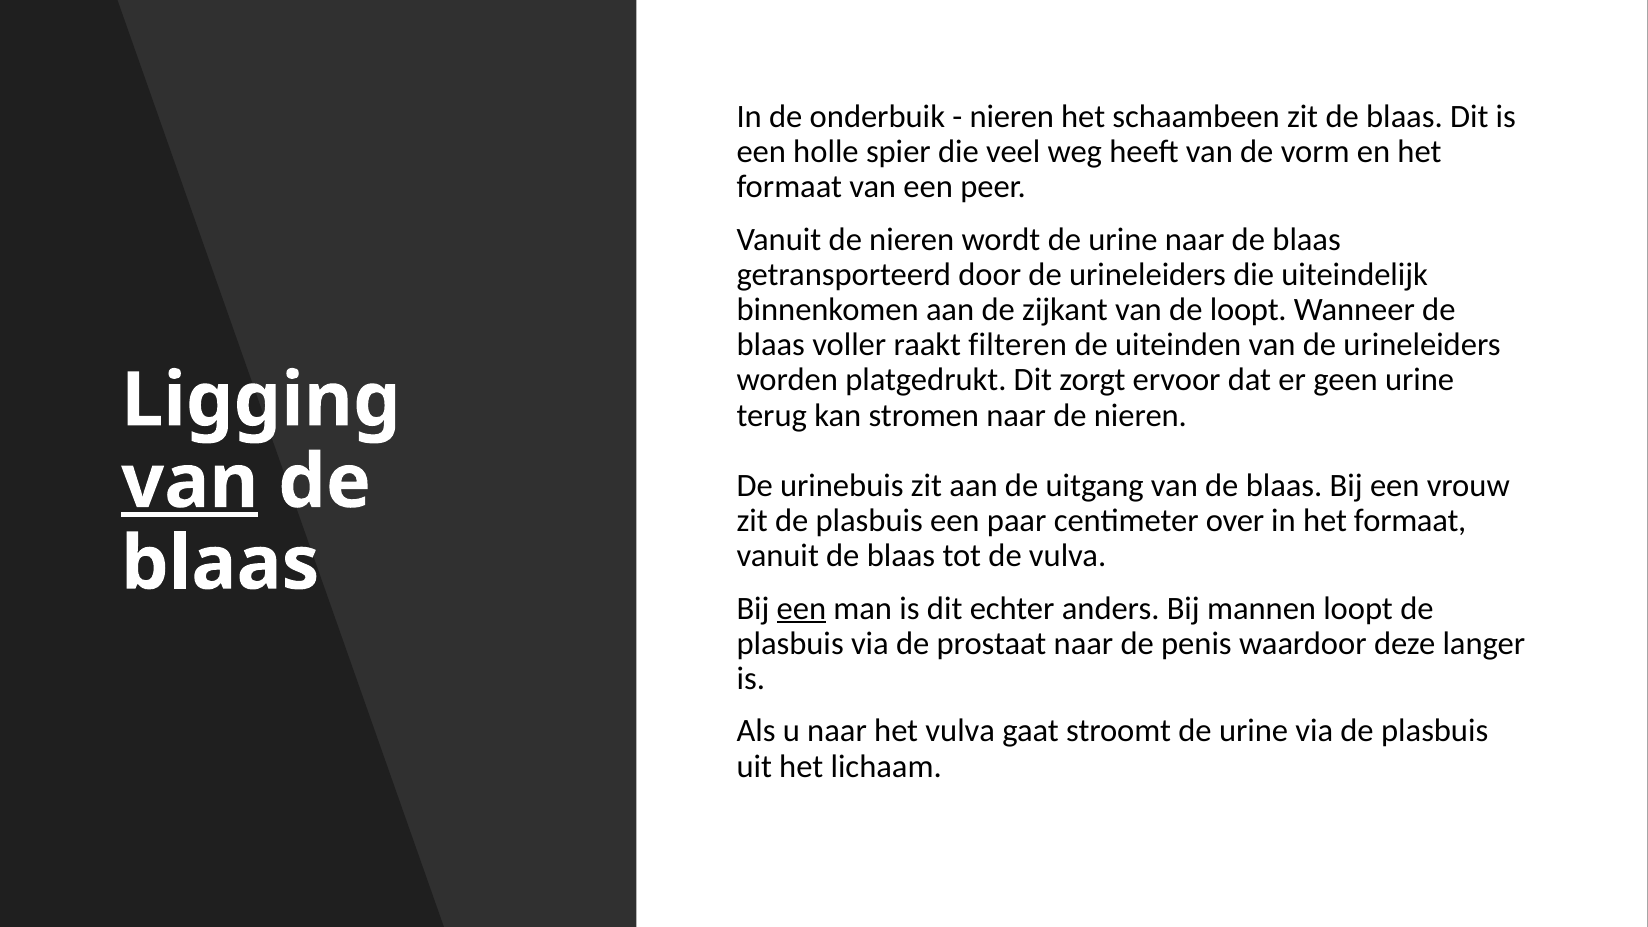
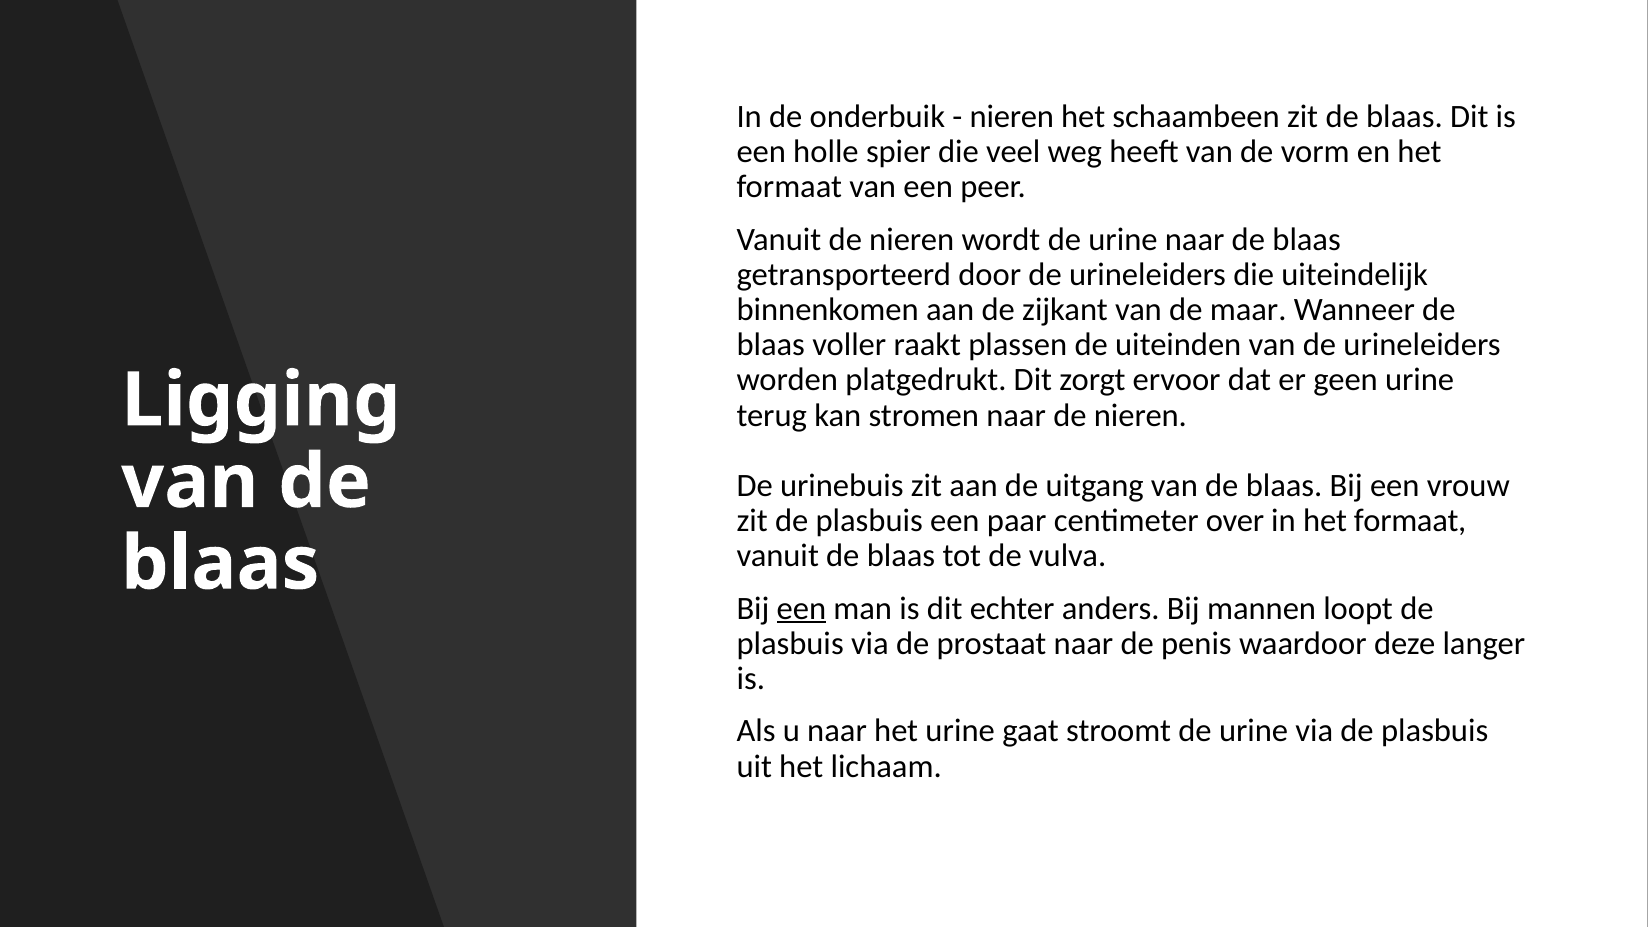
de loopt: loopt -> maar
filteren: filteren -> plassen
van at (190, 482) underline: present -> none
het vulva: vulva -> urine
